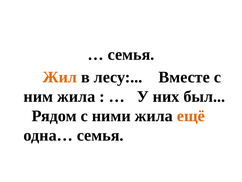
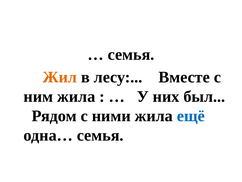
ещё colour: orange -> blue
